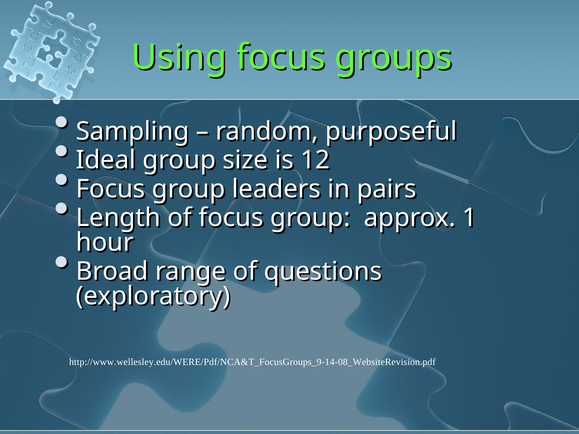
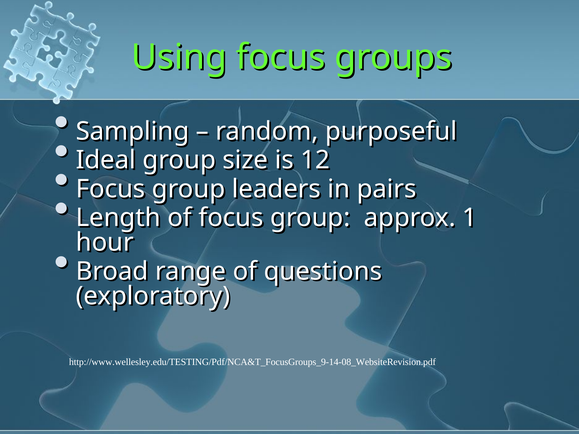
http://www.wellesley.edu/WERE/Pdf/NCA&T_FocusGroups_9-14-08_WebsiteRevision.pdf: http://www.wellesley.edu/WERE/Pdf/NCA&T_FocusGroups_9-14-08_WebsiteRevision.pdf -> http://www.wellesley.edu/TESTING/Pdf/NCA&T_FocusGroups_9-14-08_WebsiteRevision.pdf
